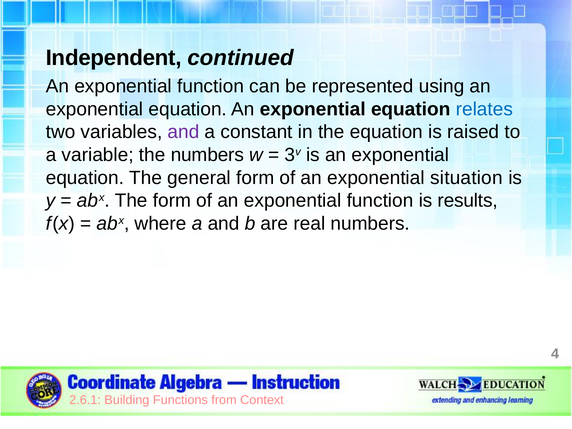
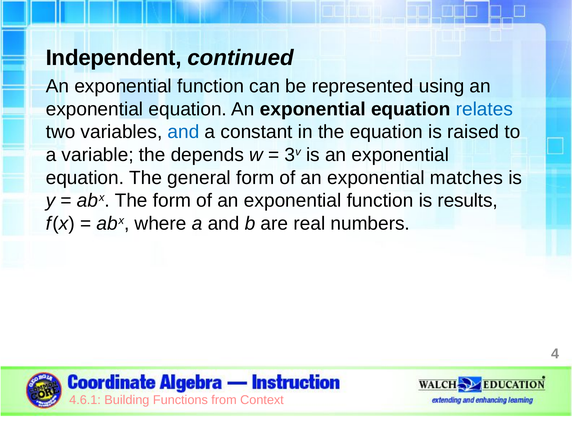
and at (183, 132) colour: purple -> blue
the numbers: numbers -> depends
situation: situation -> matches
2.6.1: 2.6.1 -> 4.6.1
